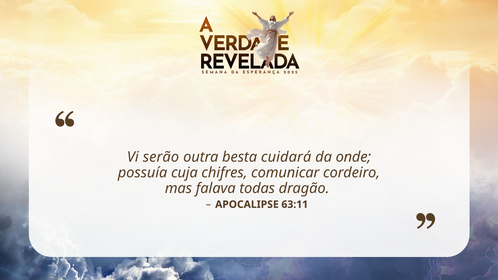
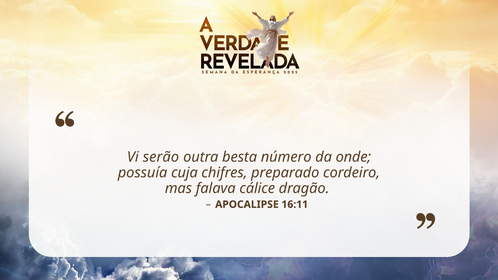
cuidará: cuidará -> número
comunicar: comunicar -> preparado
todas: todas -> cálice
63:11: 63:11 -> 16:11
